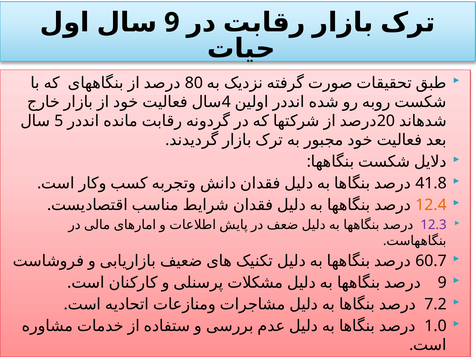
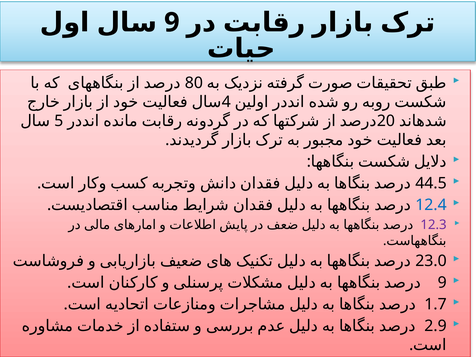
41.8: 41.8 -> 44.5
12.4 colour: orange -> blue
60.7: 60.7 -> 23.0
7.2: 7.2 -> 1.7
1.0: 1.0 -> 2.9
